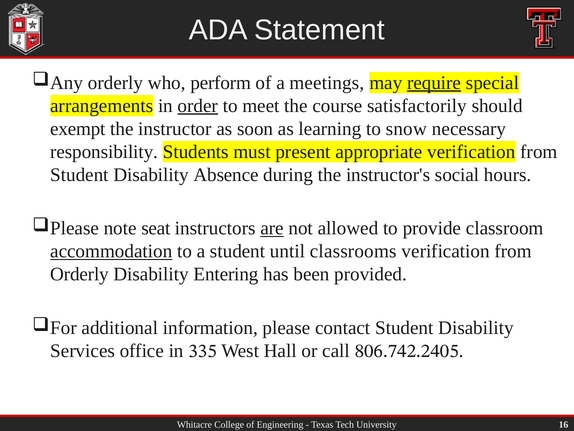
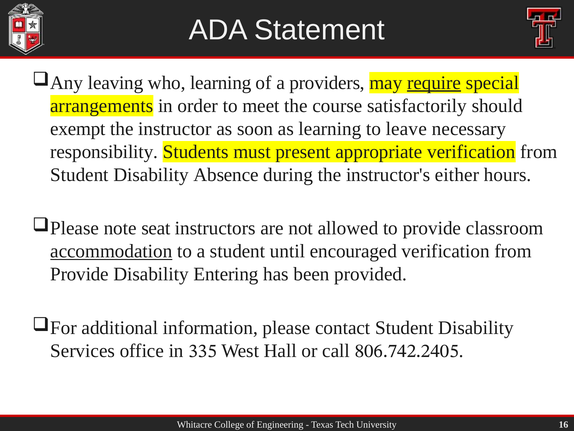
orderly at (116, 83): orderly -> leaving
who perform: perform -> learning
meetings: meetings -> providers
order underline: present -> none
snow: snow -> leave
social: social -> either
are underline: present -> none
classrooms: classrooms -> encouraged
Orderly at (79, 274): Orderly -> Provide
